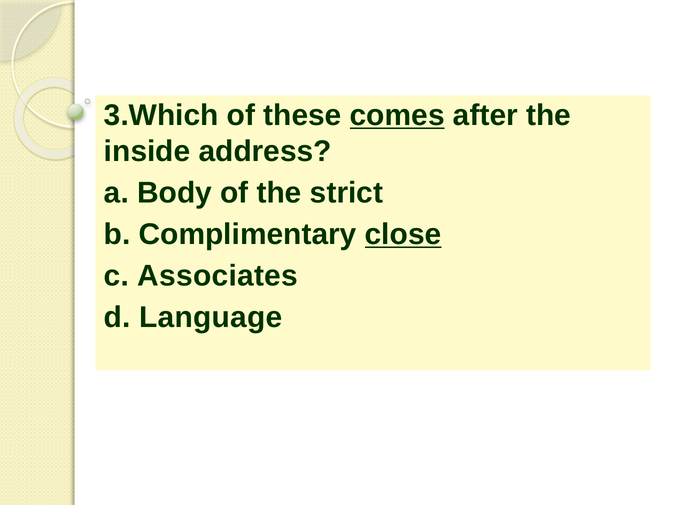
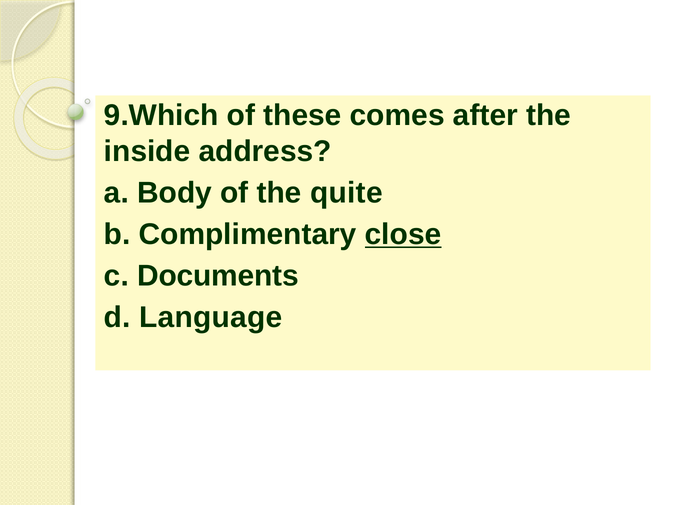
3.Which: 3.Which -> 9.Which
comes underline: present -> none
strict: strict -> quite
Associates: Associates -> Documents
